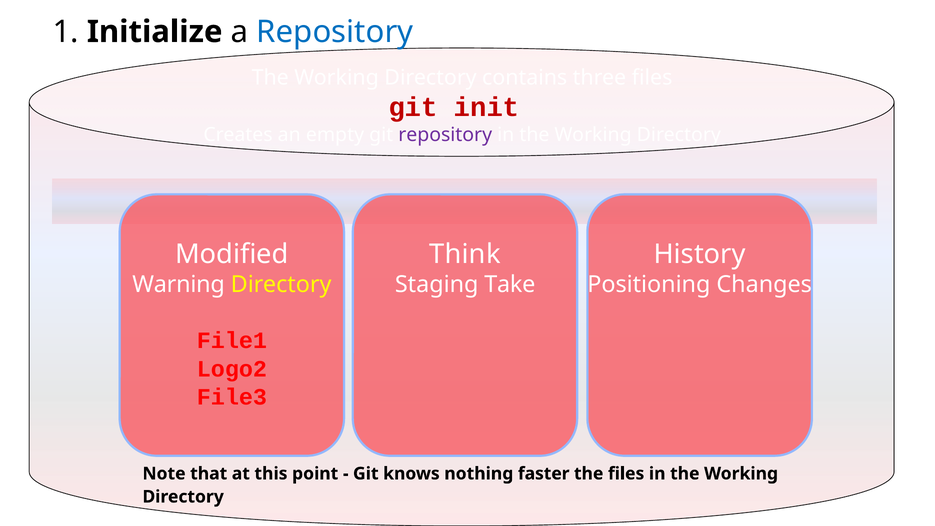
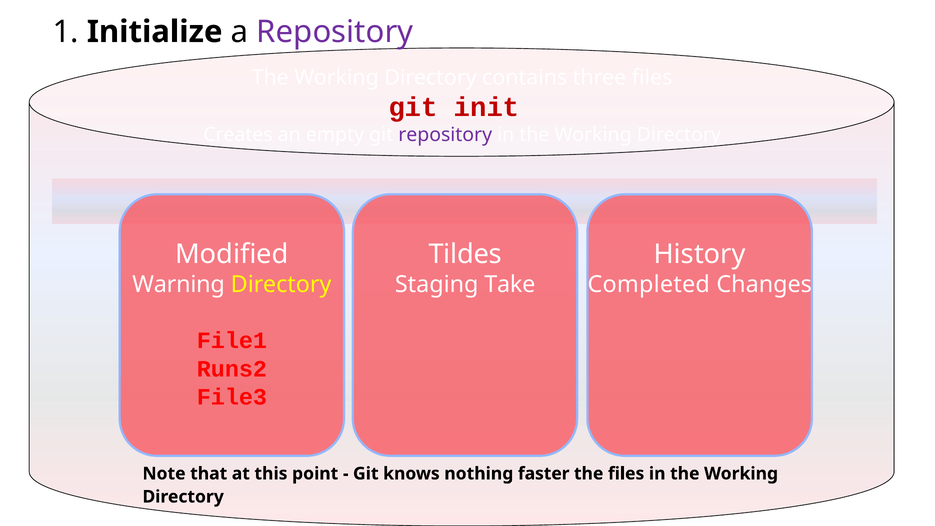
Repository at (335, 32) colour: blue -> purple
Think: Think -> Tildes
Positioning: Positioning -> Completed
Logo2: Logo2 -> Runs2
